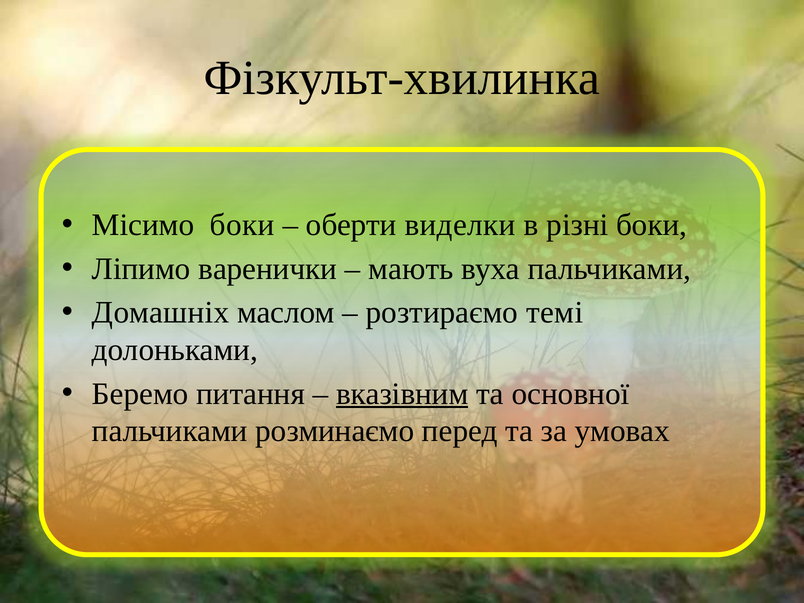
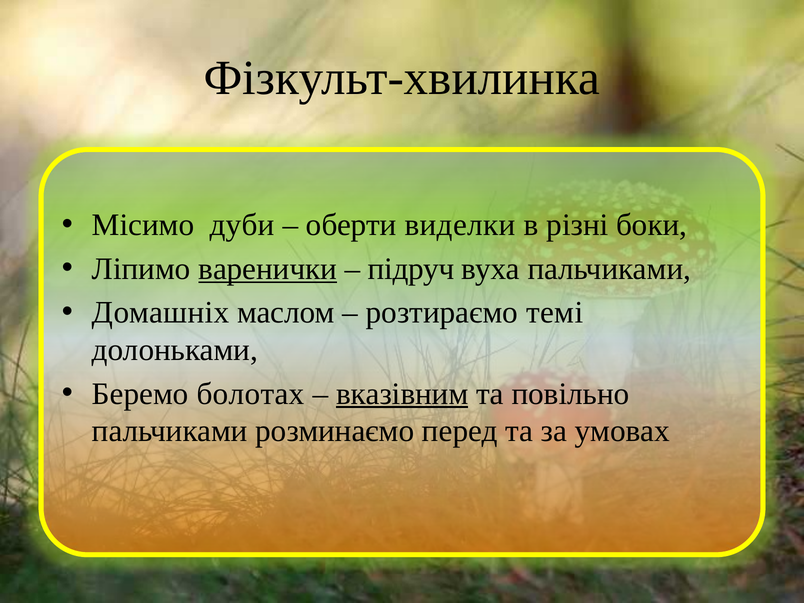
Місимо боки: боки -> дуби
варенички underline: none -> present
мають: мають -> підруч
питання: питання -> болотах
основної: основної -> повільно
